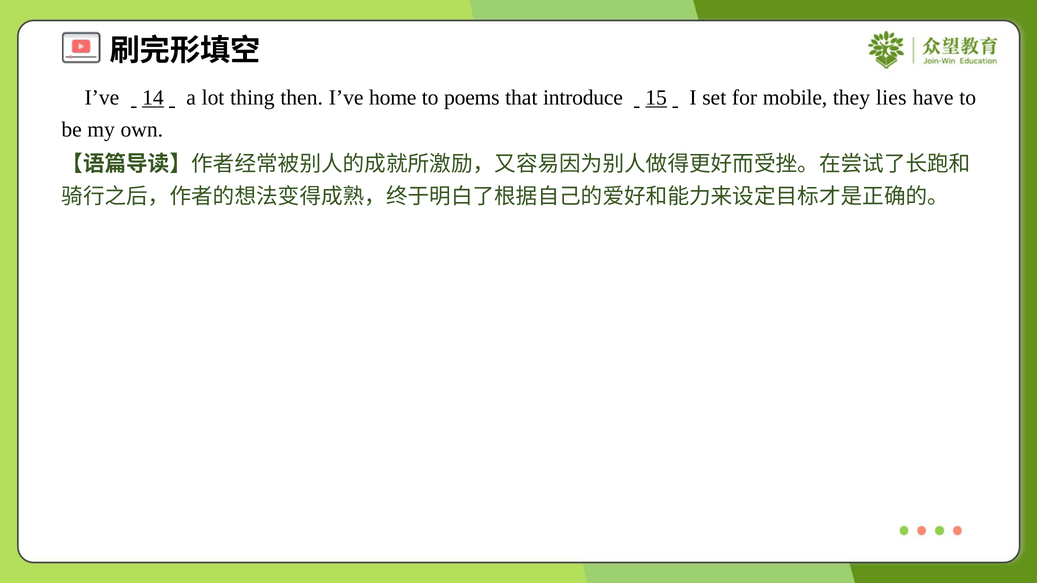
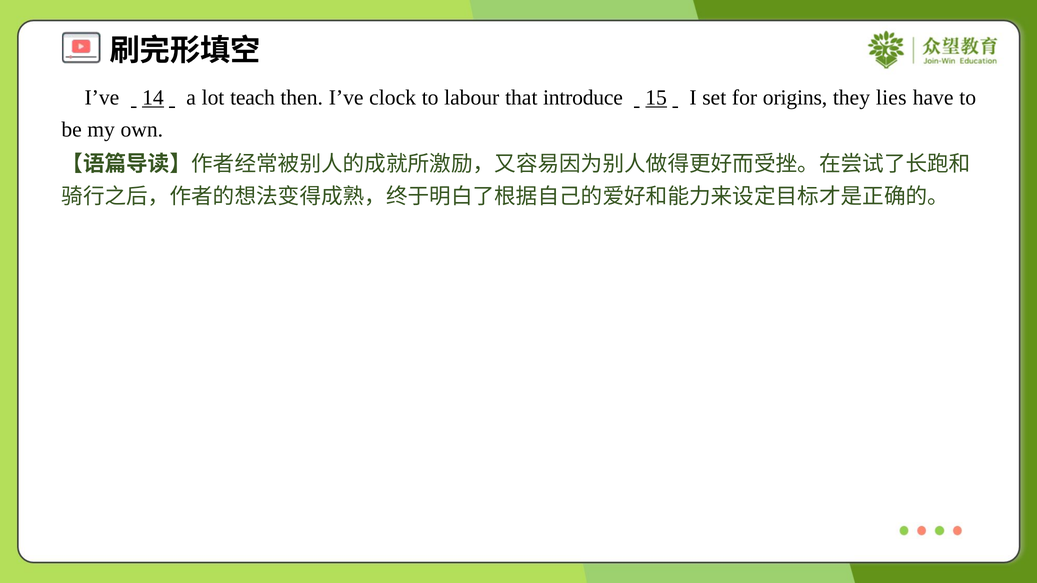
thing: thing -> teach
home: home -> clock
poems: poems -> labour
mobile: mobile -> origins
